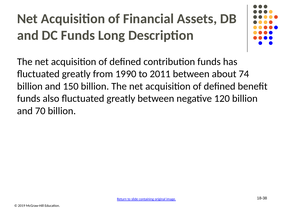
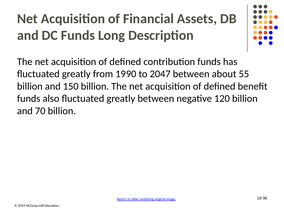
2011: 2011 -> 2047
74: 74 -> 55
